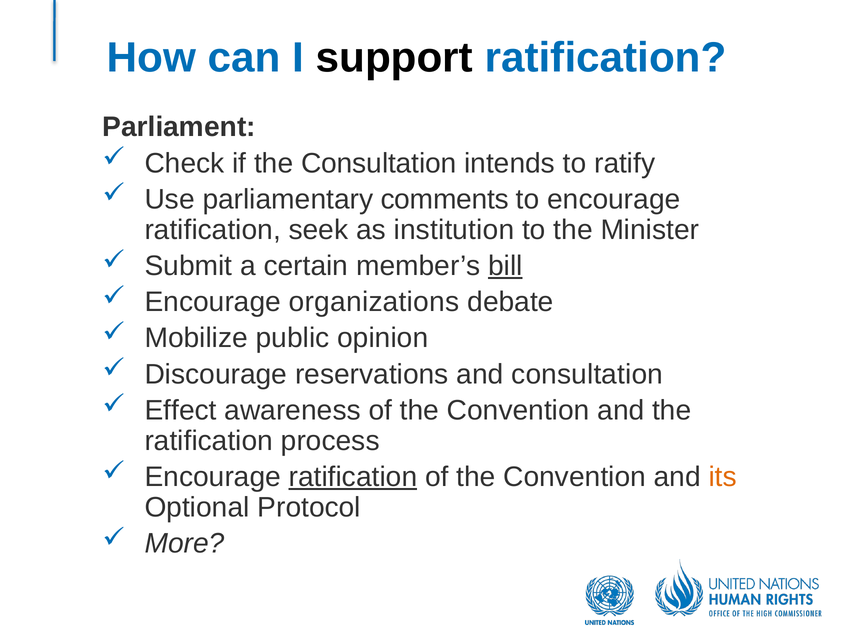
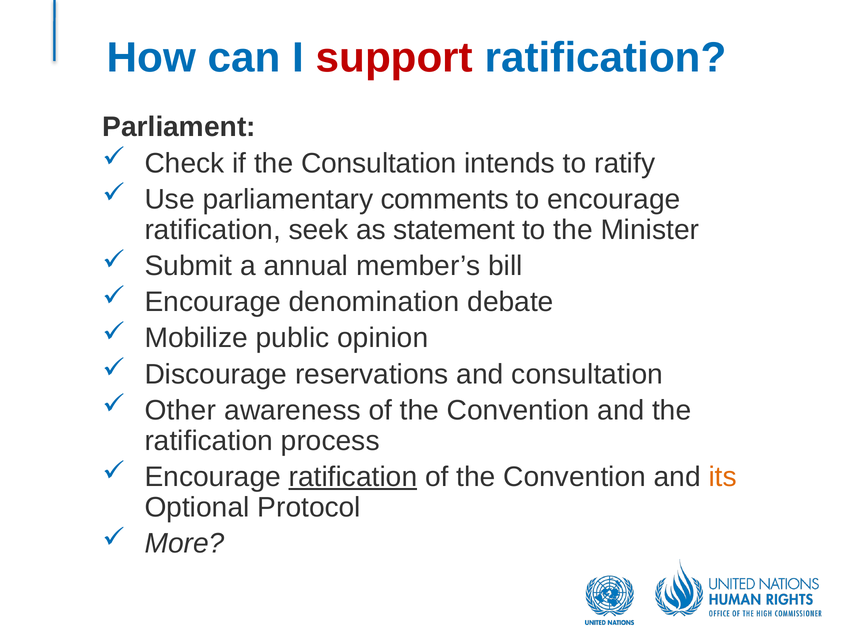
support colour: black -> red
institution: institution -> statement
certain: certain -> annual
bill underline: present -> none
organizations: organizations -> denomination
Effect: Effect -> Other
